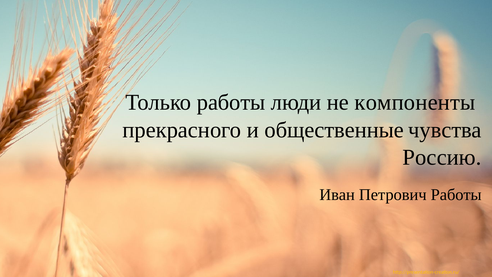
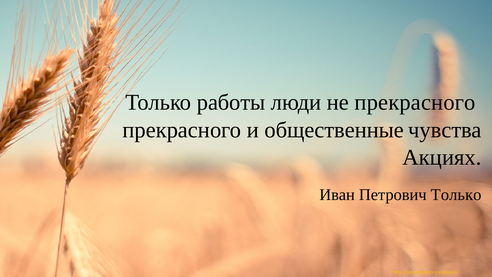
не компоненты: компоненты -> прекрасного
Россию: Россию -> Акциях
Петрович Работы: Работы -> Только
